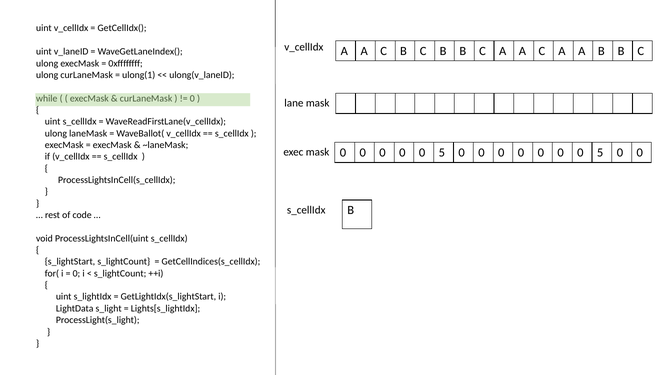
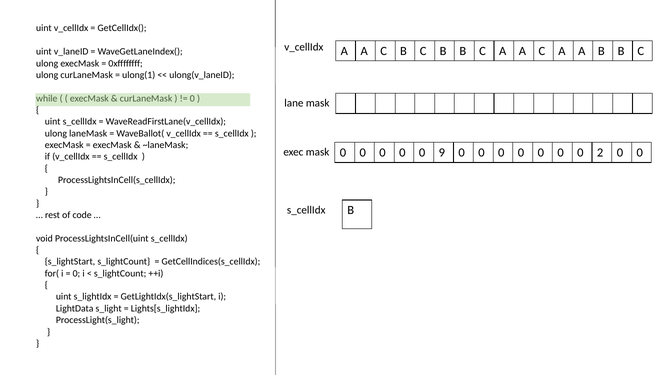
5 at (442, 152): 5 -> 9
5 at (600, 152): 5 -> 2
